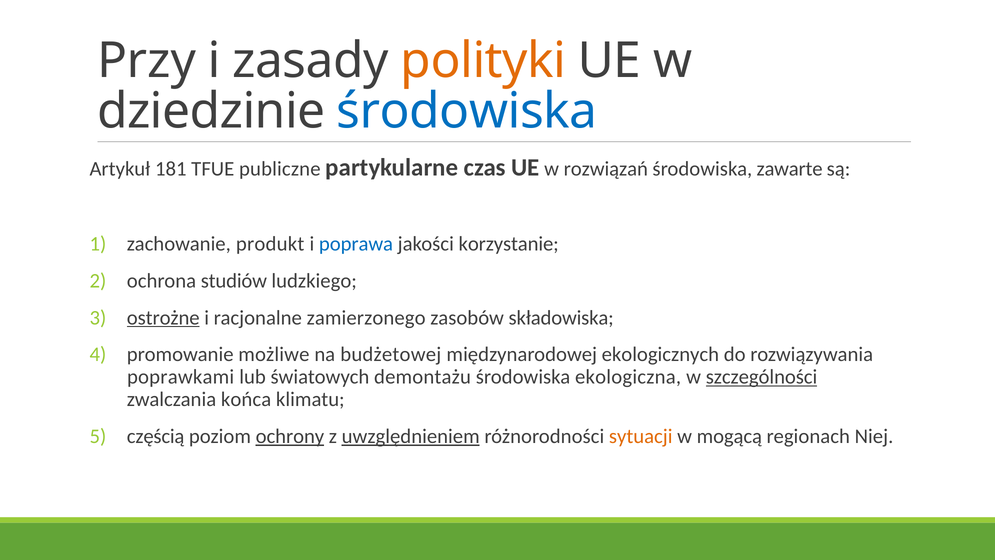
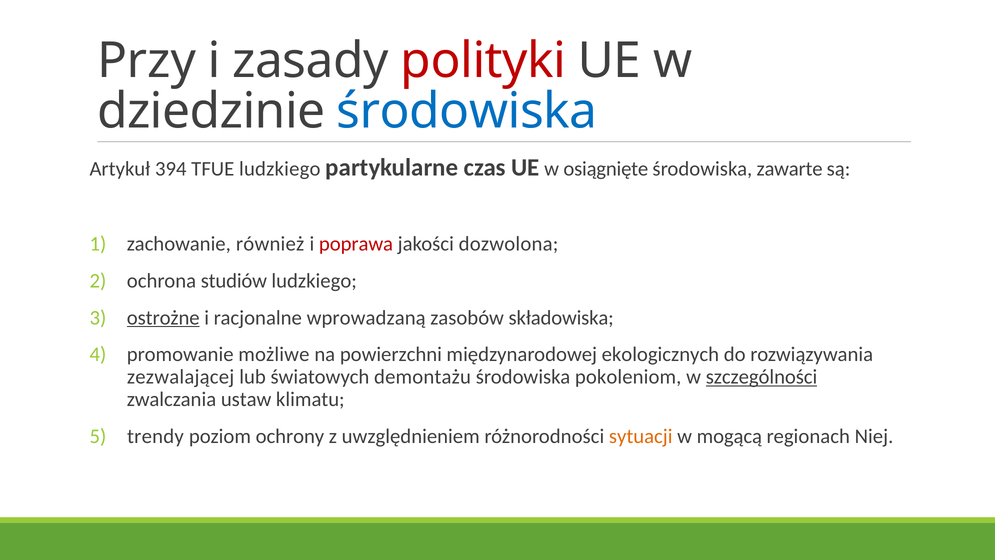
polityki colour: orange -> red
181: 181 -> 394
TFUE publiczne: publiczne -> ludzkiego
rozwiązań: rozwiązań -> osiągnięte
produkt: produkt -> również
poprawa colour: blue -> red
korzystanie: korzystanie -> dozwolona
zamierzonego: zamierzonego -> wprowadzaną
budżetowej: budżetowej -> powierzchni
poprawkami: poprawkami -> zezwalającej
ekologiczna: ekologiczna -> pokoleniom
końca: końca -> ustaw
częścią: częścią -> trendy
ochrony underline: present -> none
uwzględnieniem underline: present -> none
